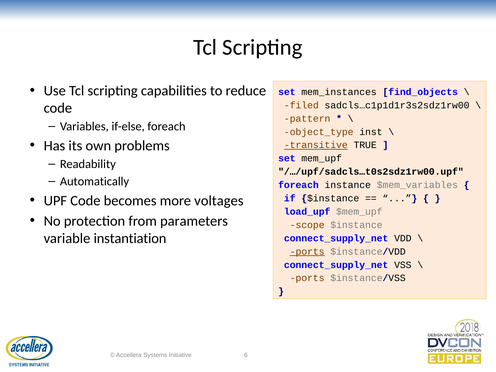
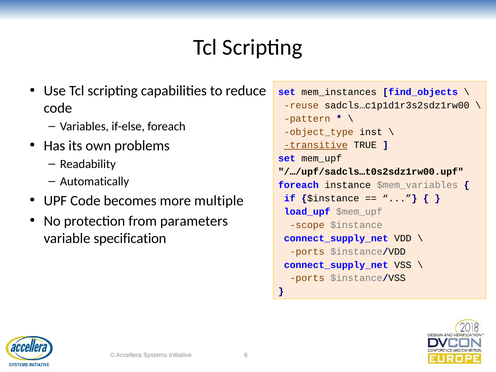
filed: filed -> reuse
voltages: voltages -> multiple
instantiation: instantiation -> specification
ports at (307, 252) underline: present -> none
